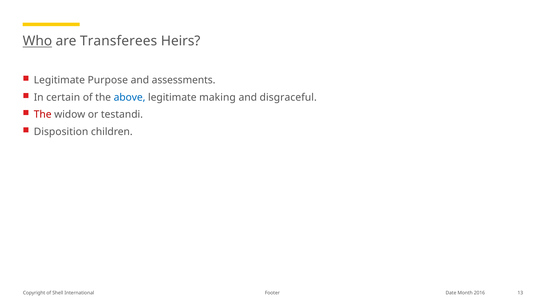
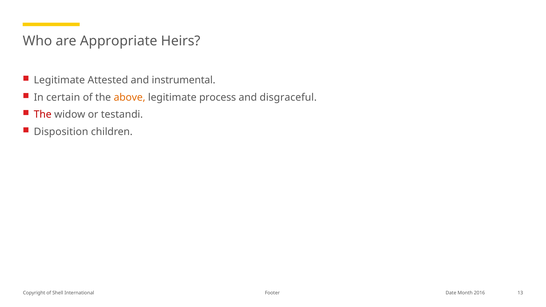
Who underline: present -> none
Transferees: Transferees -> Appropriate
Purpose: Purpose -> Attested
assessments: assessments -> instrumental
above colour: blue -> orange
making: making -> process
